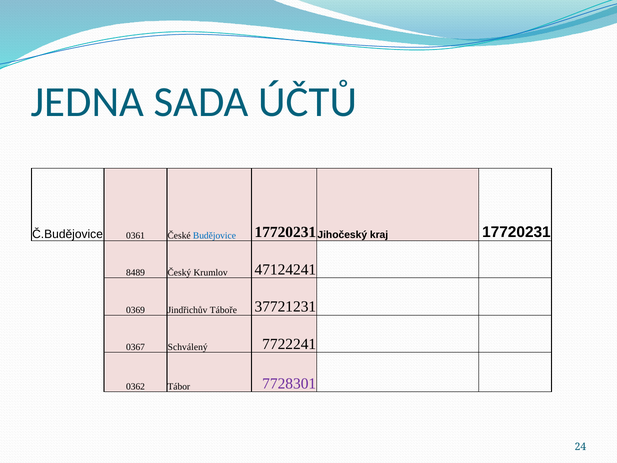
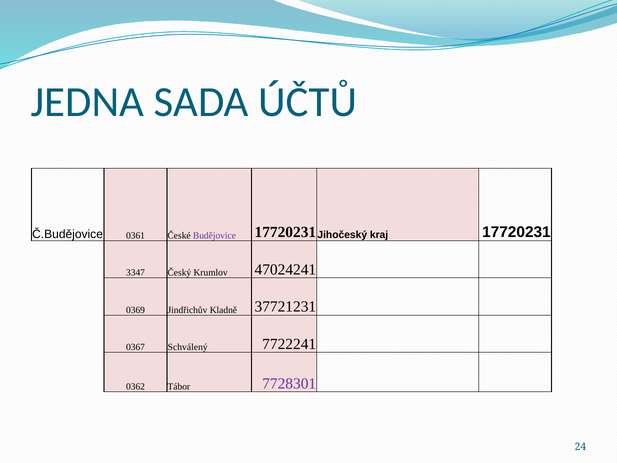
Budějovice colour: blue -> purple
8489: 8489 -> 3347
47124241: 47124241 -> 47024241
Táboře: Táboře -> Kladně
